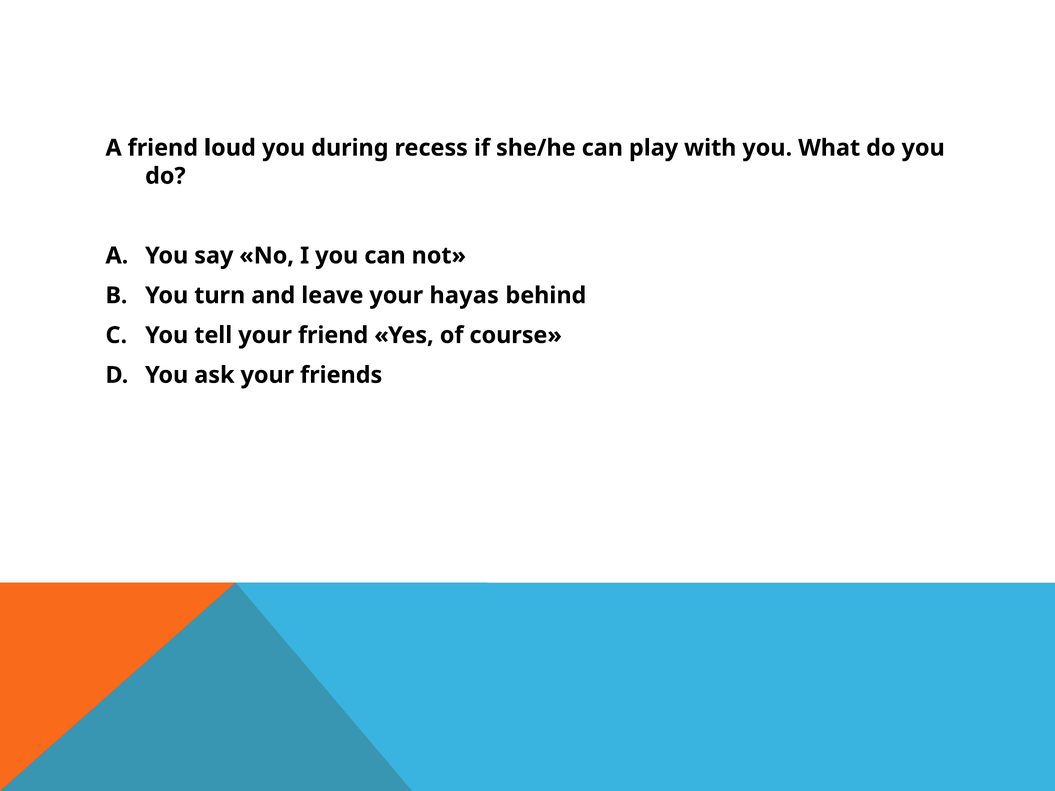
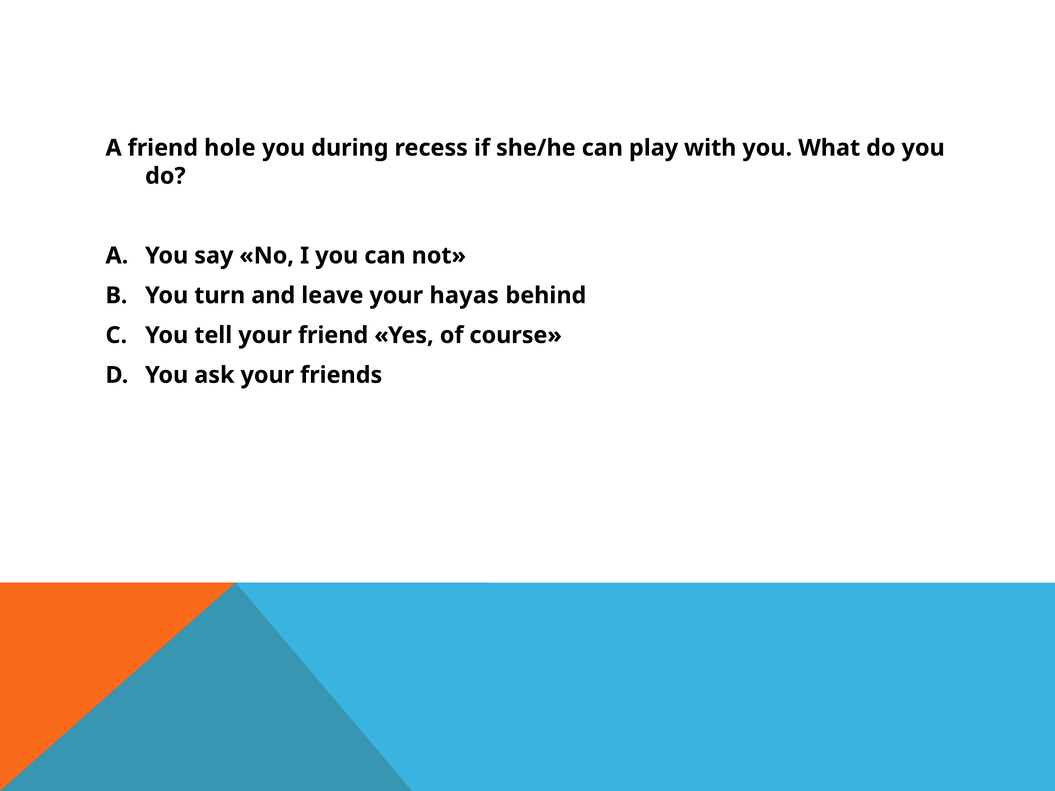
loud: loud -> hole
